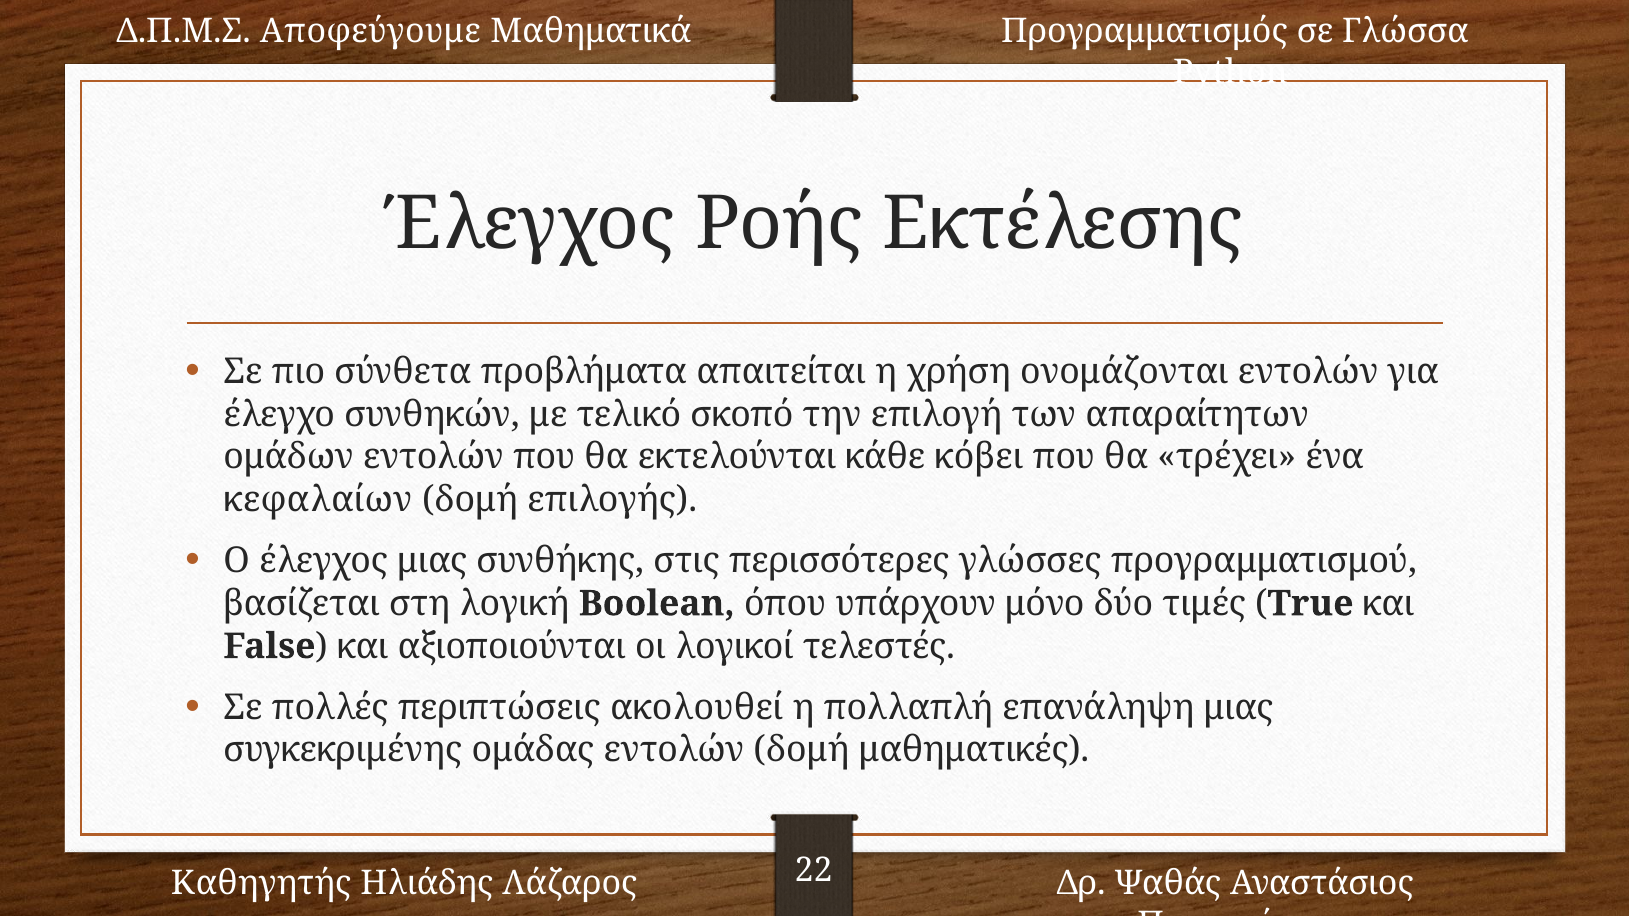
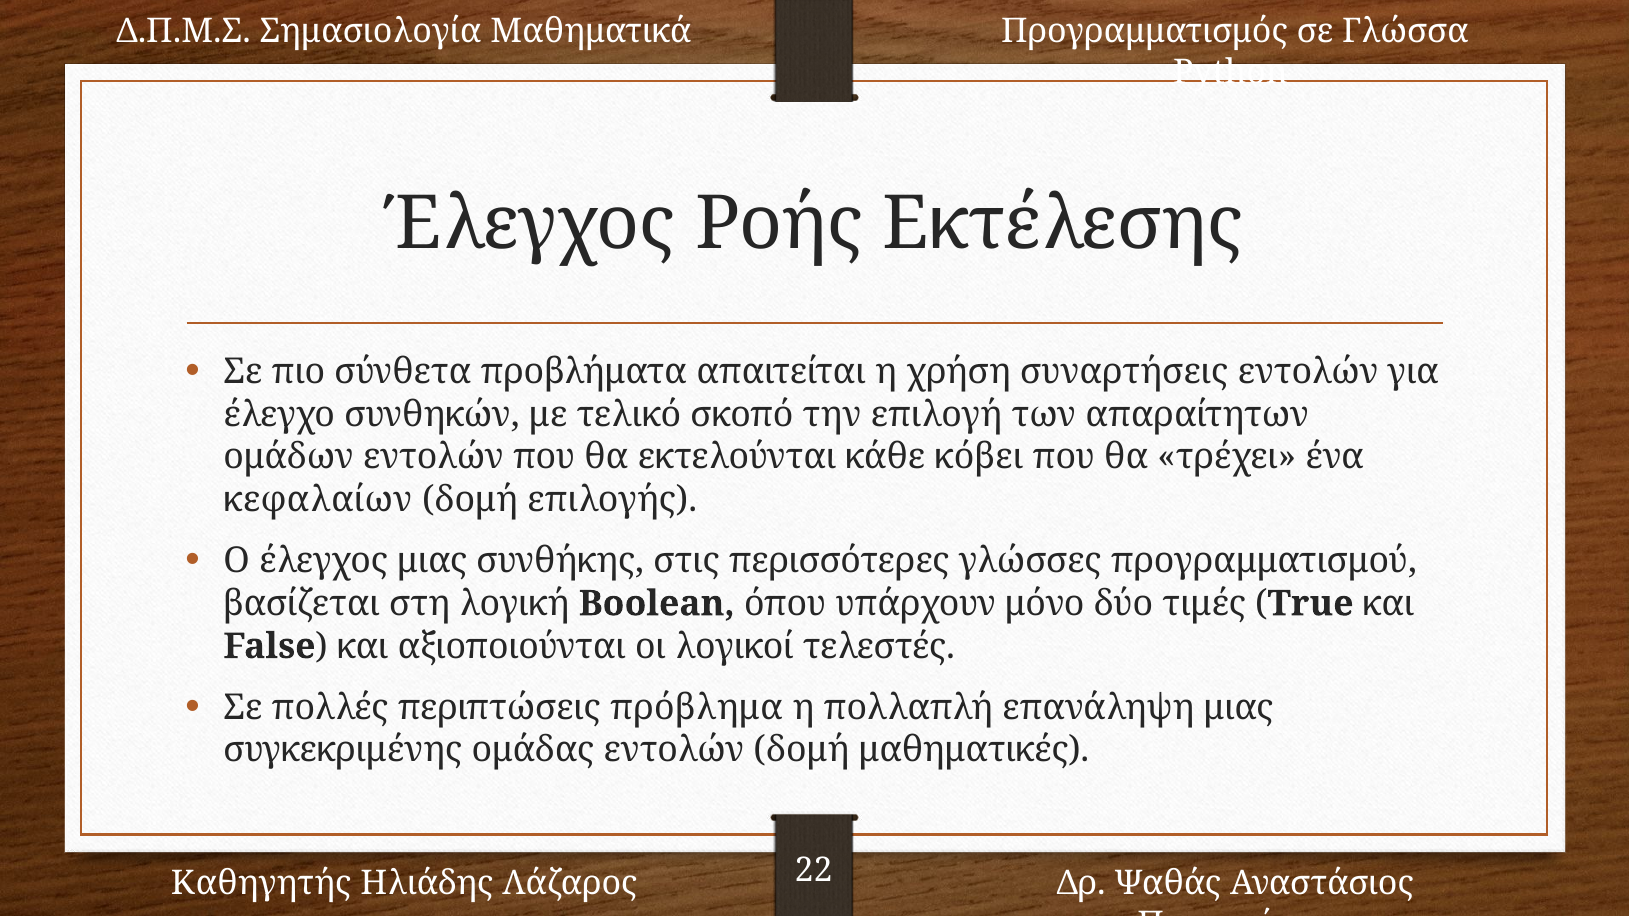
Αποφεύγουμε: Αποφεύγουμε -> Σημασιολογία
ονομάζονται: ονομάζονται -> συναρτήσεις
ακολουθεί: ακολουθεί -> πρόβλημα
